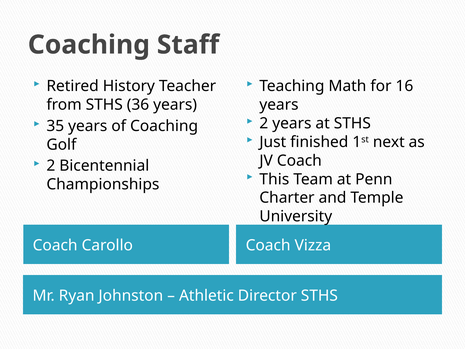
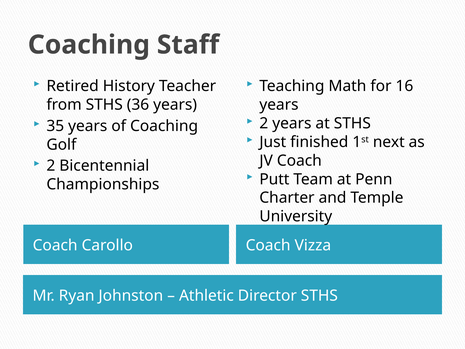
This: This -> Putt
